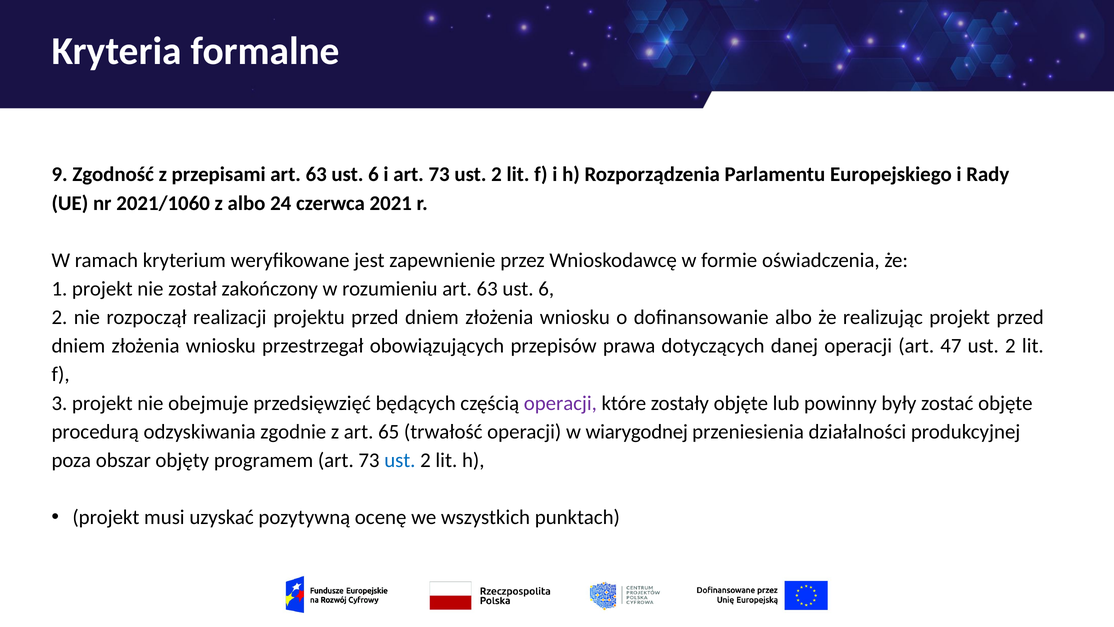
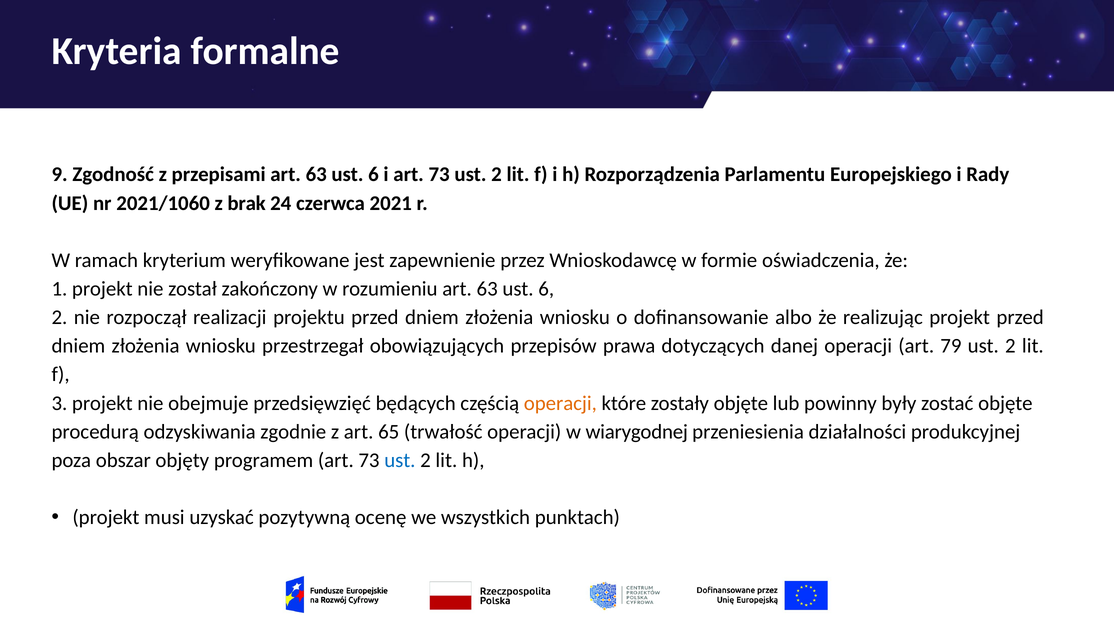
z albo: albo -> brak
47: 47 -> 79
operacji at (560, 403) colour: purple -> orange
